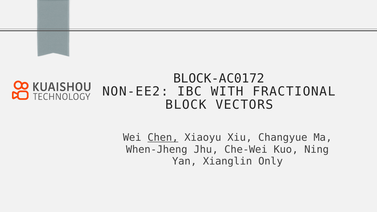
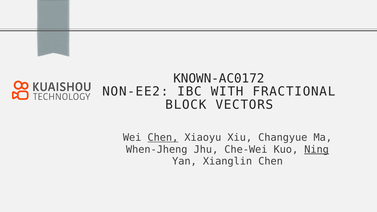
BLOCK-AC0172: BLOCK-AC0172 -> KNOWN-AC0172
Ning underline: none -> present
Xianglin Only: Only -> Chen
